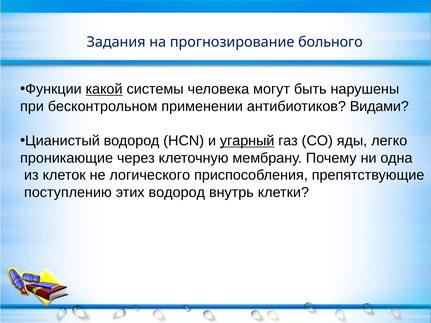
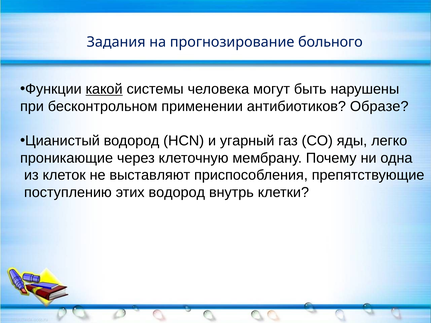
Видами: Видами -> Образе
угарный underline: present -> none
логического: логического -> выставляют
